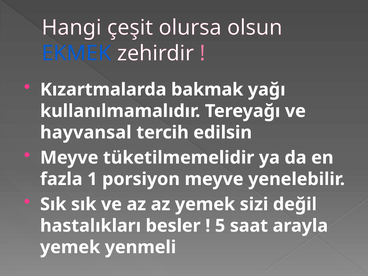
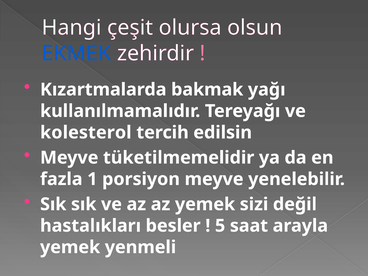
hayvansal: hayvansal -> kolesterol
